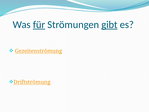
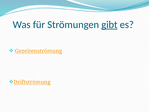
für underline: present -> none
